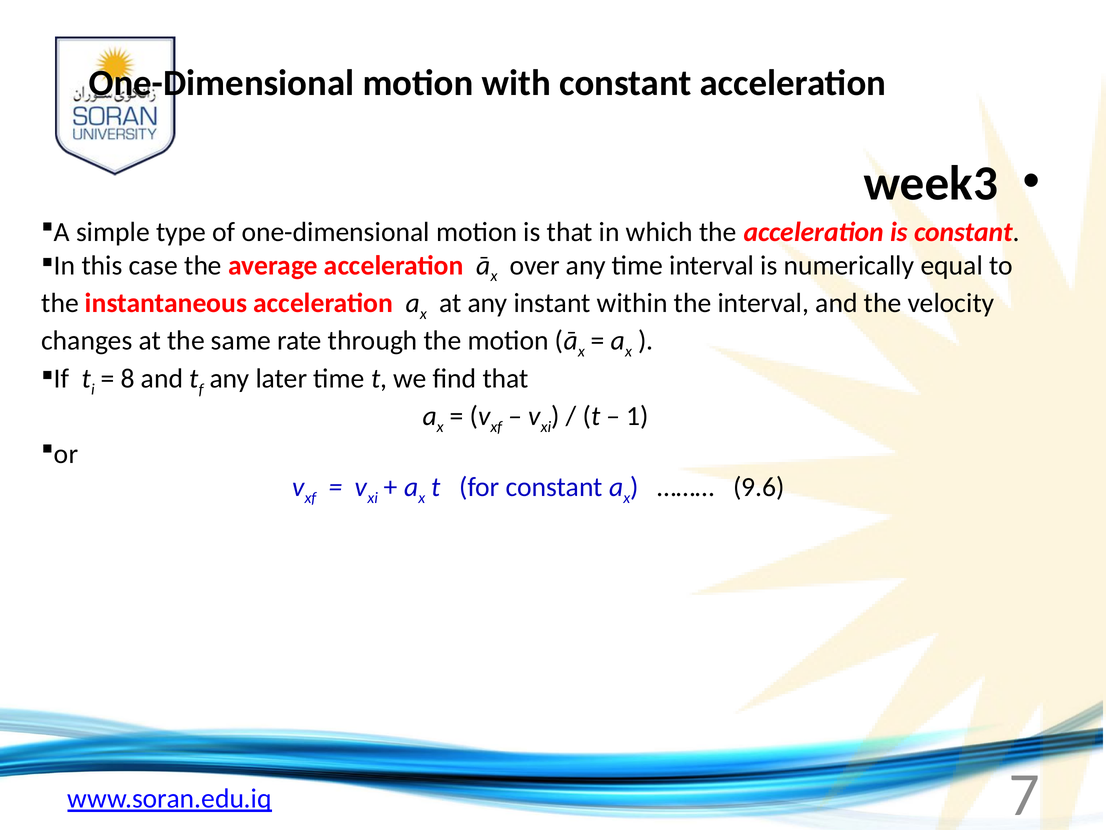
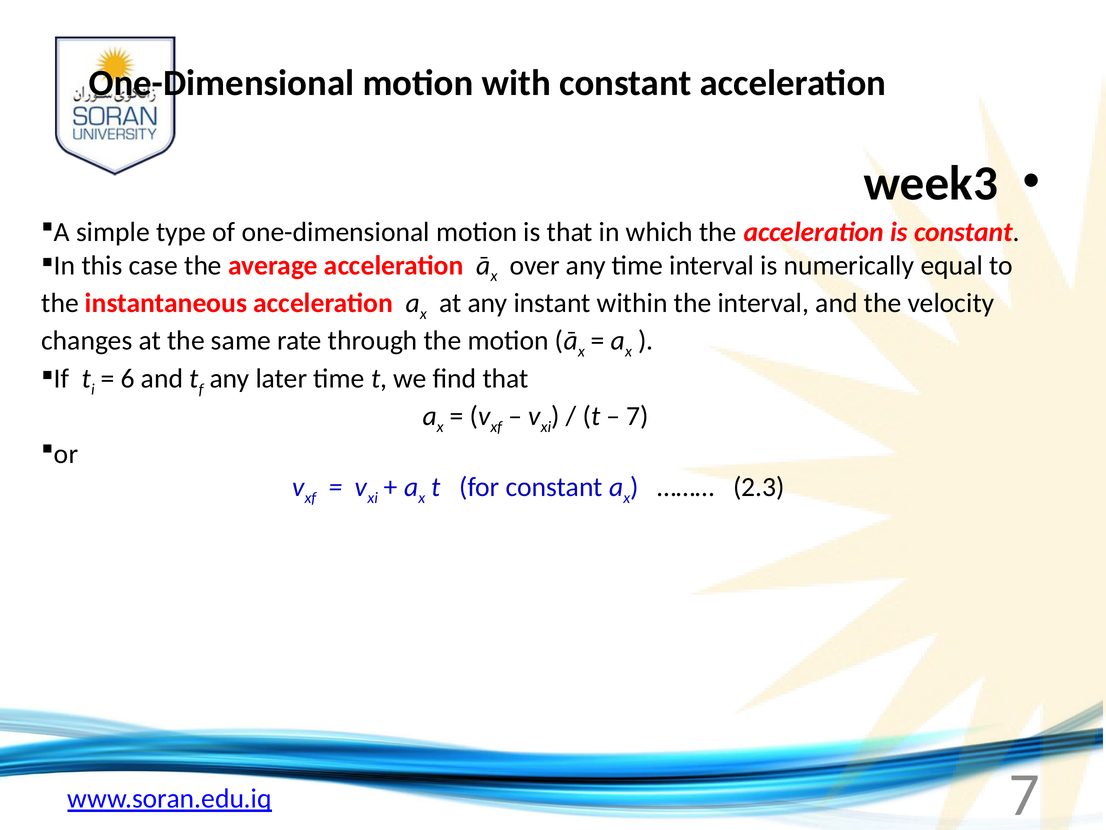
8: 8 -> 6
1 at (638, 416): 1 -> 7
9.6: 9.6 -> 2.3
